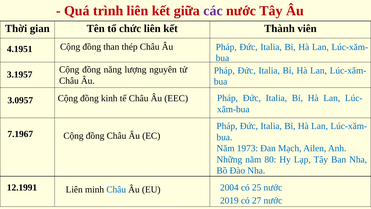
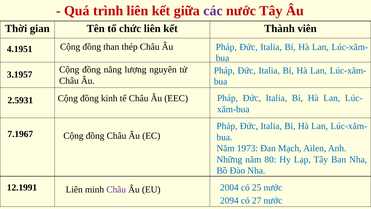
3.0957: 3.0957 -> 2.5931
Châu at (116, 189) colour: blue -> purple
2019: 2019 -> 2094
